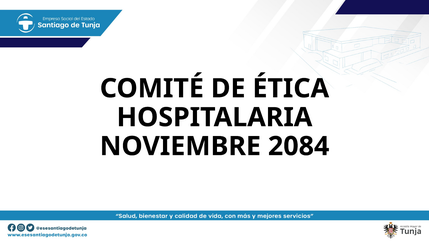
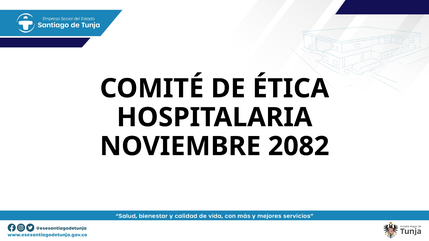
2084: 2084 -> 2082
